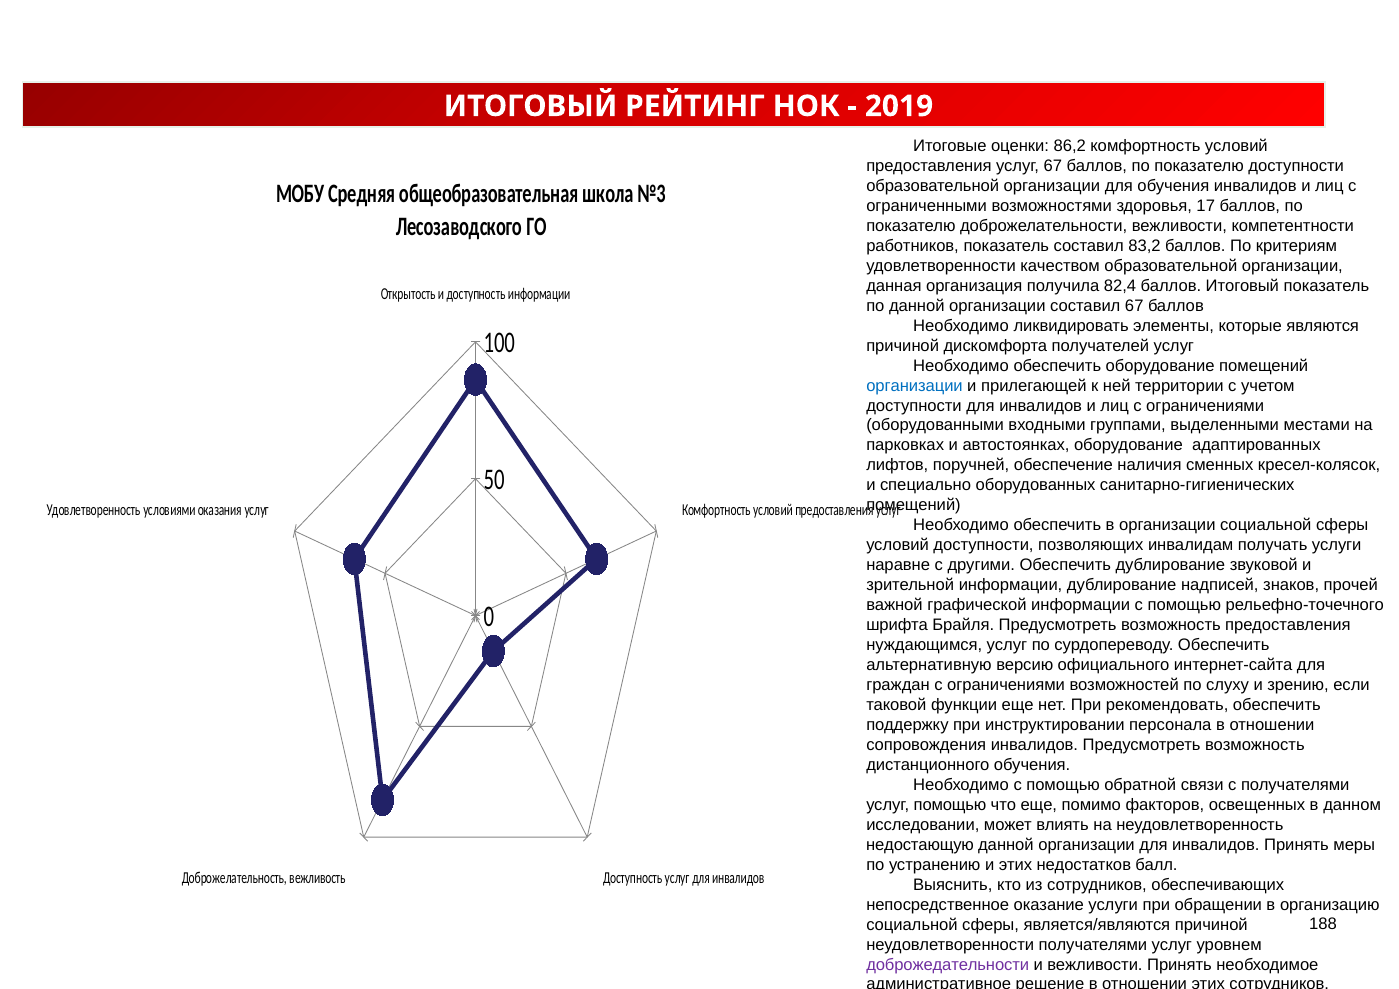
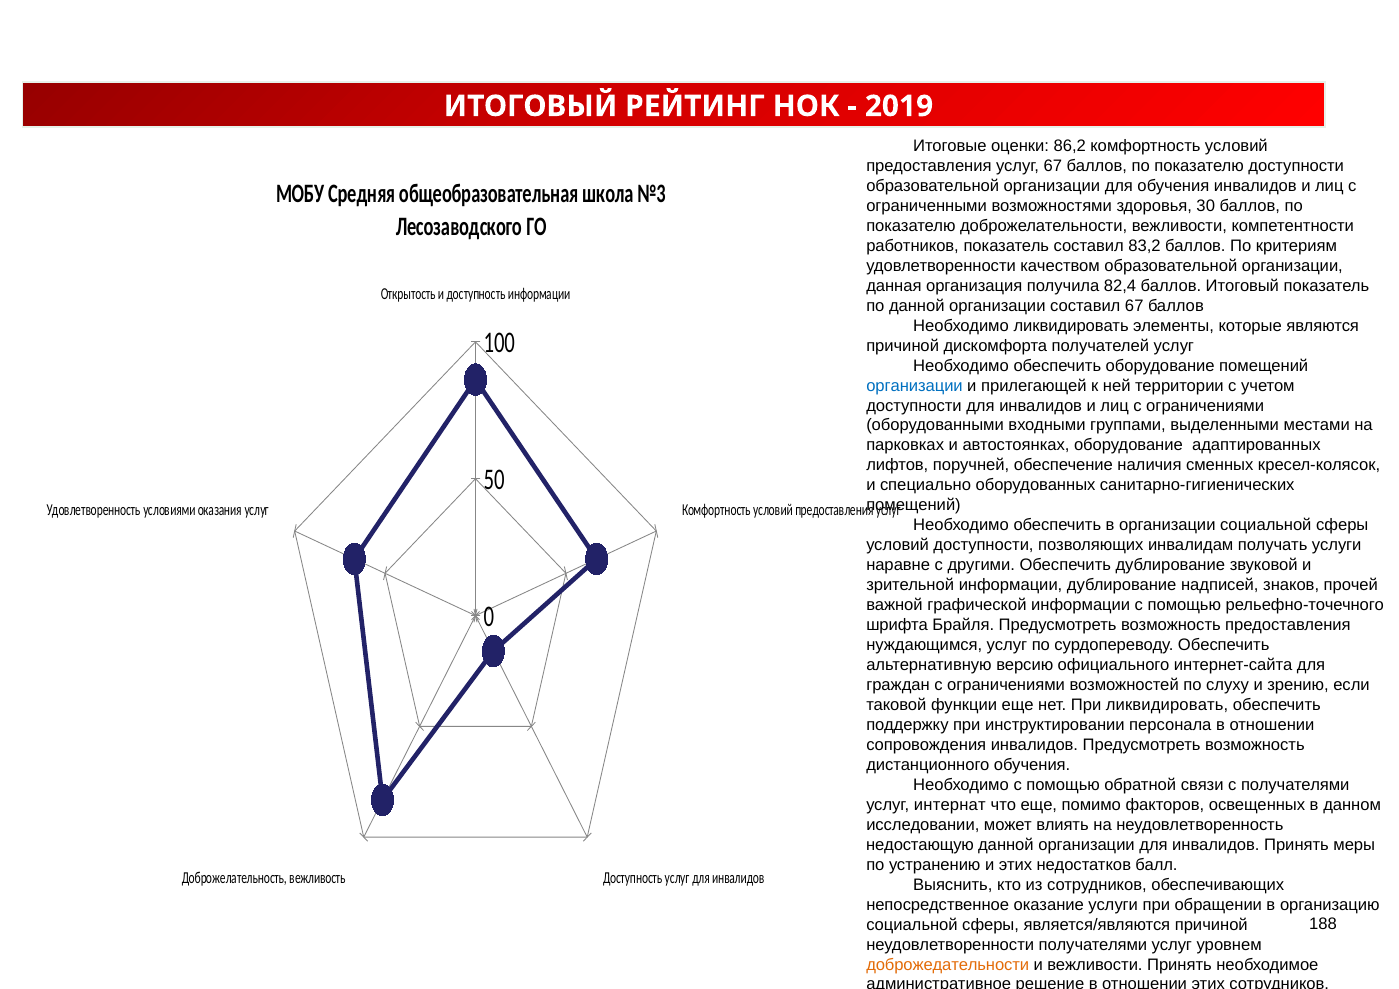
17: 17 -> 30
При рекомендовать: рекомендовать -> ликвидировать
услуг помощью: помощью -> интернат
доброжедательности colour: purple -> orange
